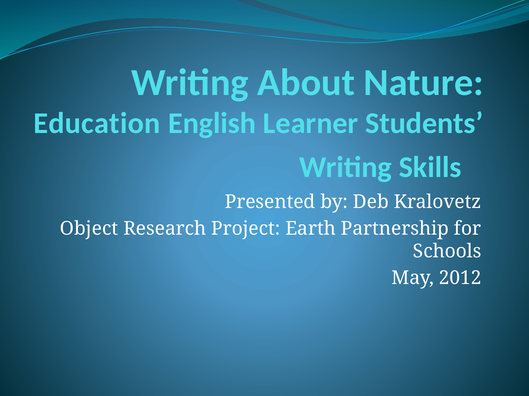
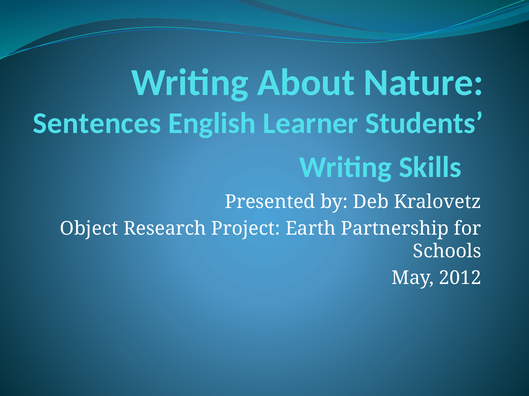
Education: Education -> Sentences
